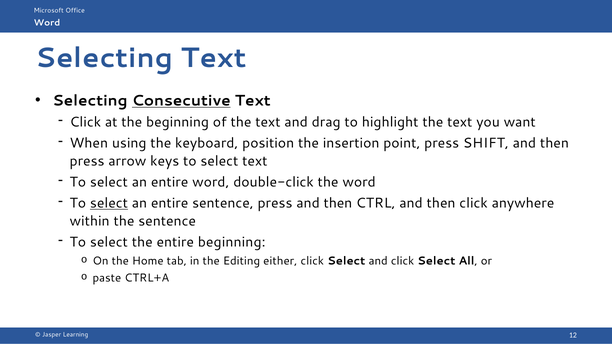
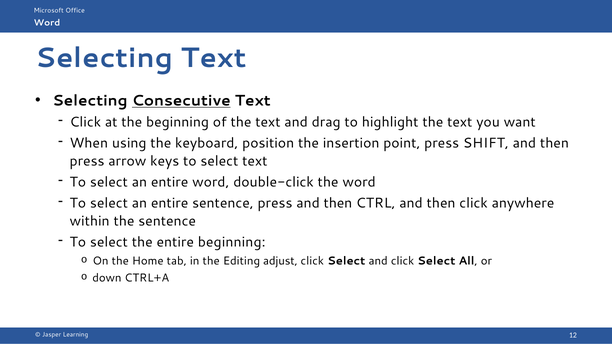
select at (109, 203) underline: present -> none
either: either -> adjust
paste: paste -> down
